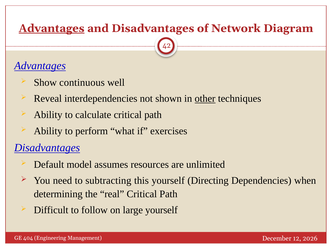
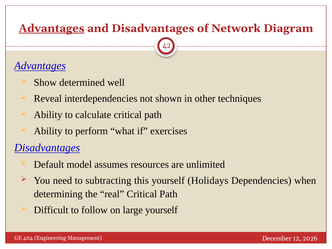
continuous: continuous -> determined
other underline: present -> none
Directing: Directing -> Holidays
